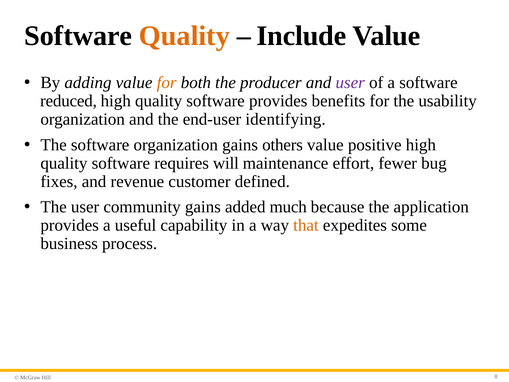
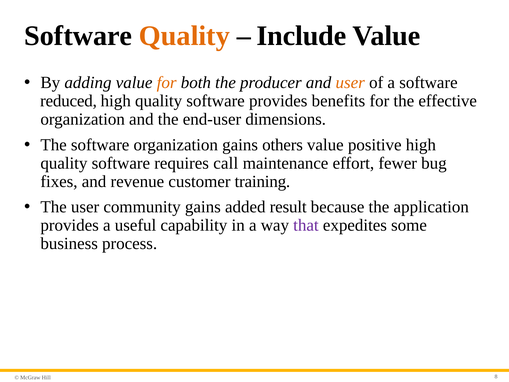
user at (350, 83) colour: purple -> orange
usability: usability -> effective
identifying: identifying -> dimensions
will: will -> call
defined: defined -> training
much: much -> result
that colour: orange -> purple
